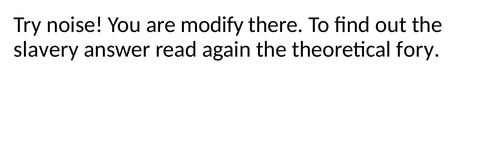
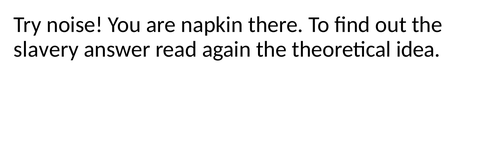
modify: modify -> napkin
fory: fory -> idea
